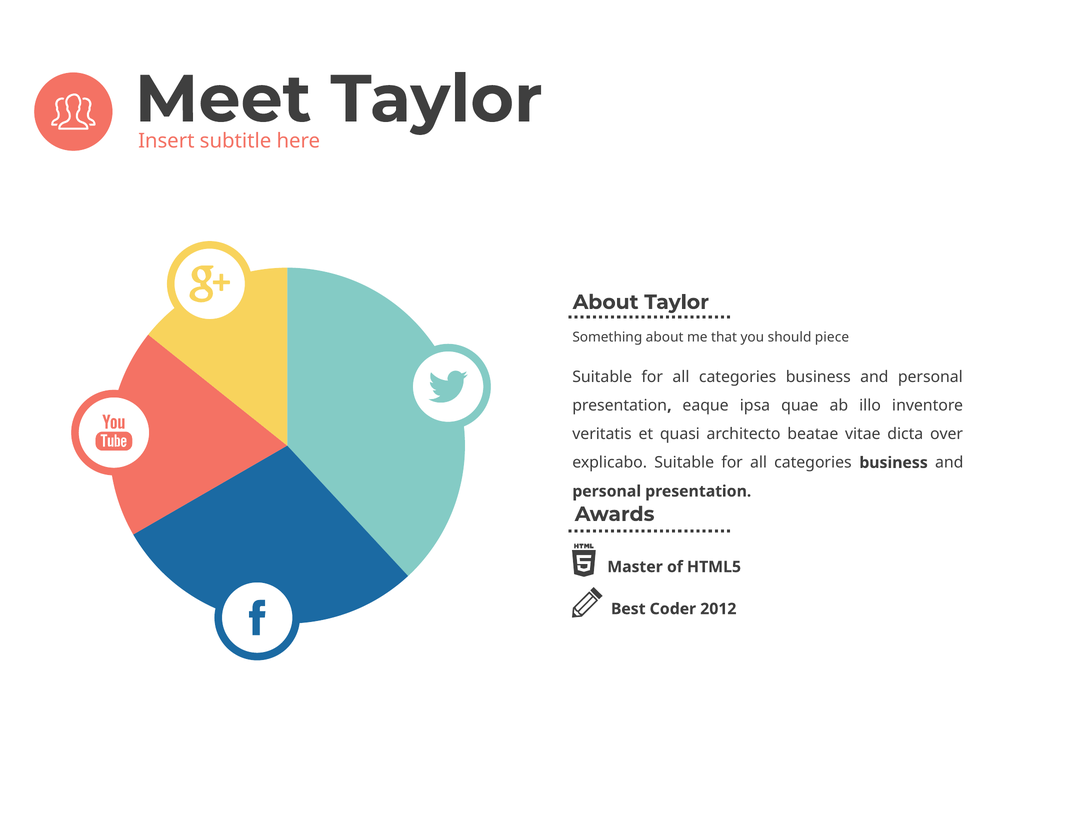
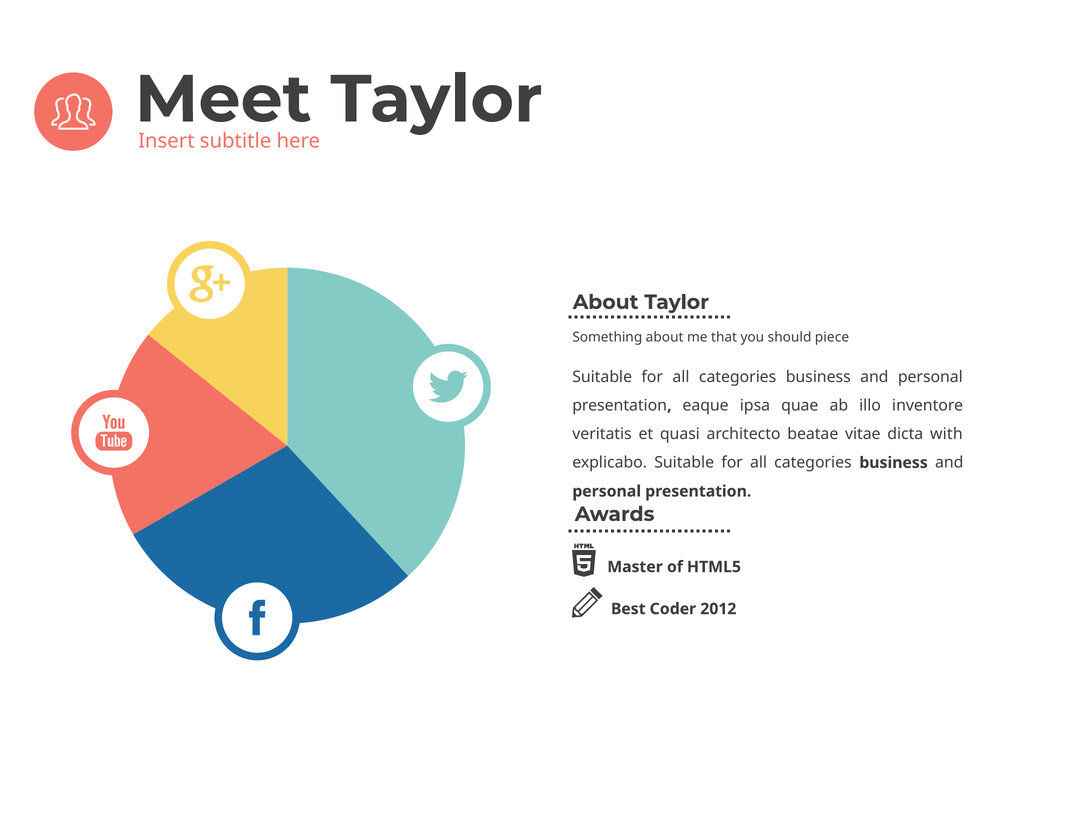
over: over -> with
